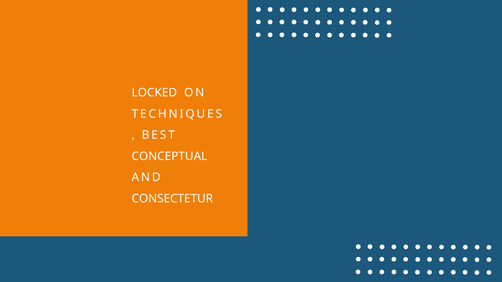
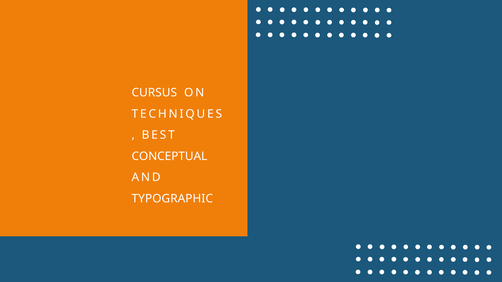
LOCKED: LOCKED -> CURSUS
CONSECTETUR: CONSECTETUR -> TYPOGRAPHIC
